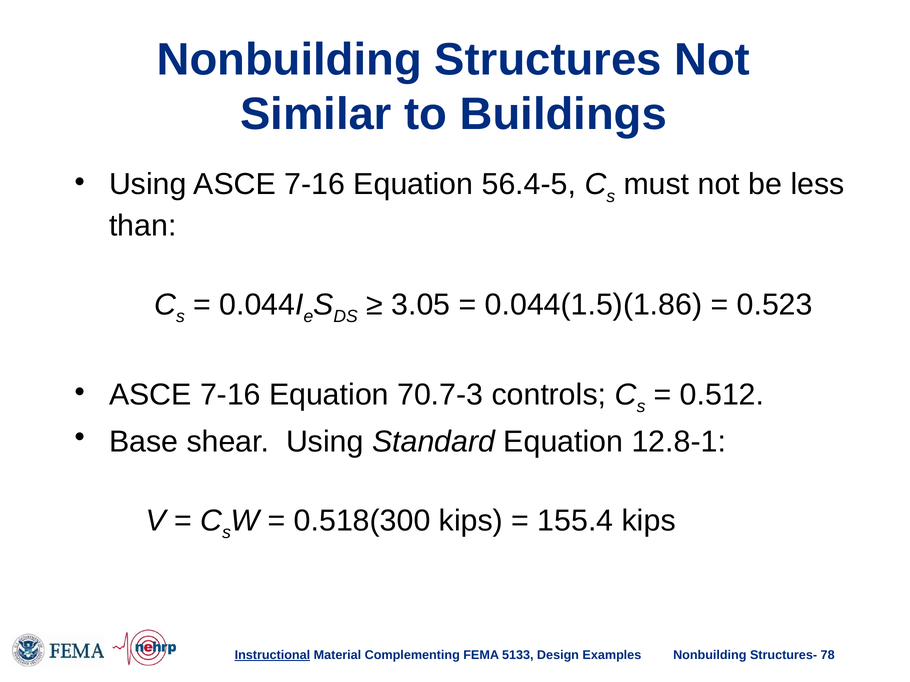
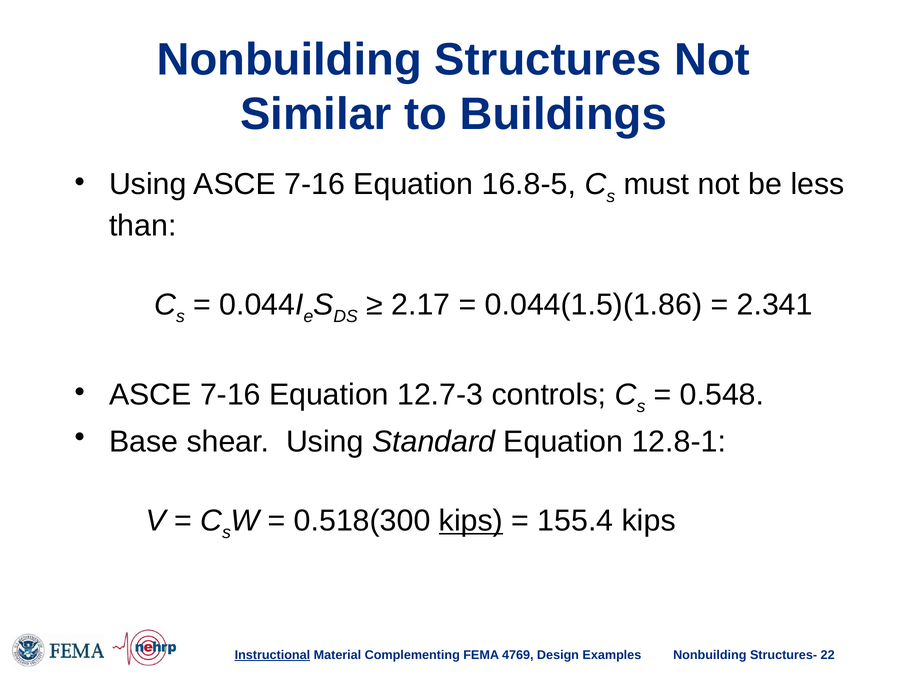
56.4-5: 56.4-5 -> 16.8-5
3.05: 3.05 -> 2.17
0.523: 0.523 -> 2.341
70.7-3: 70.7-3 -> 12.7-3
0.512: 0.512 -> 0.548
kips at (471, 521) underline: none -> present
5133: 5133 -> 4769
78: 78 -> 22
